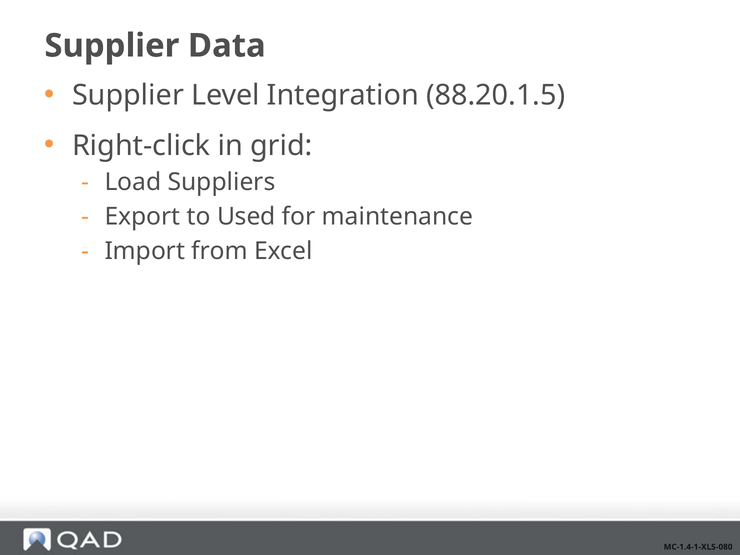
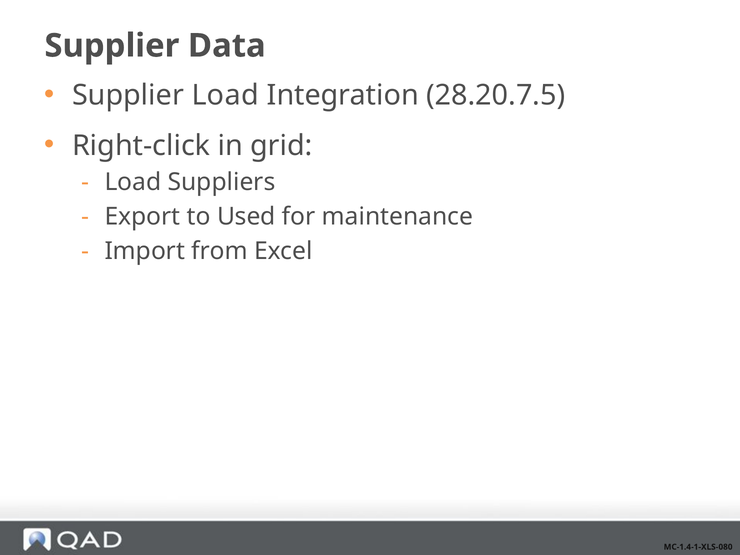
Supplier Level: Level -> Load
88.20.1.5: 88.20.1.5 -> 28.20.7.5
